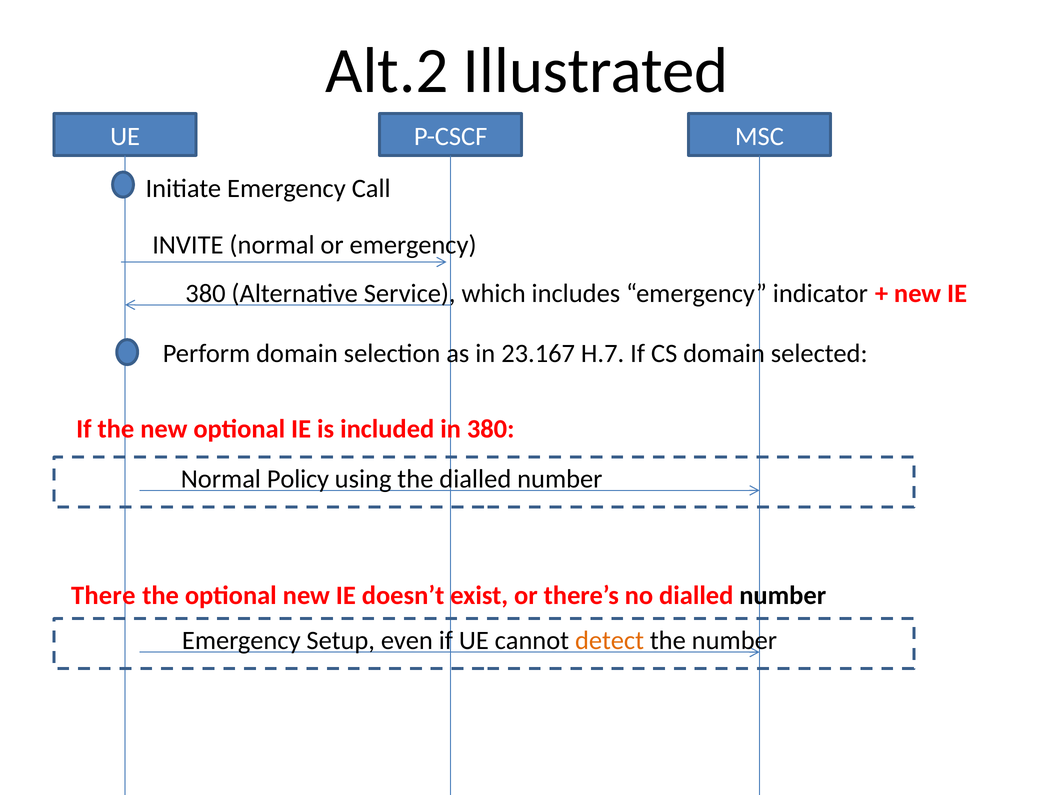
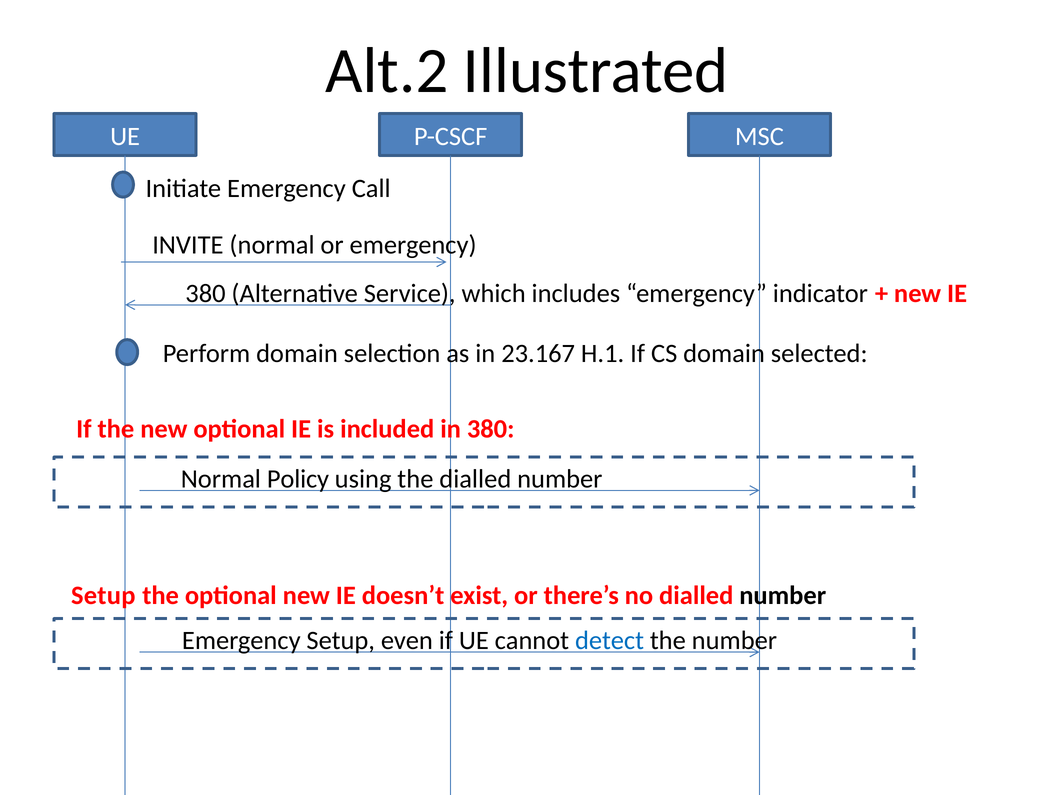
H.7: H.7 -> H.1
There at (103, 596): There -> Setup
detect colour: orange -> blue
